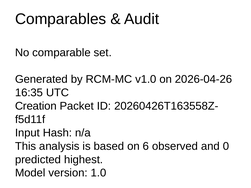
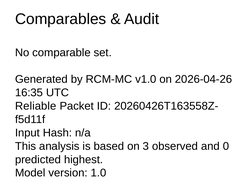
Creation: Creation -> Reliable
6: 6 -> 3
